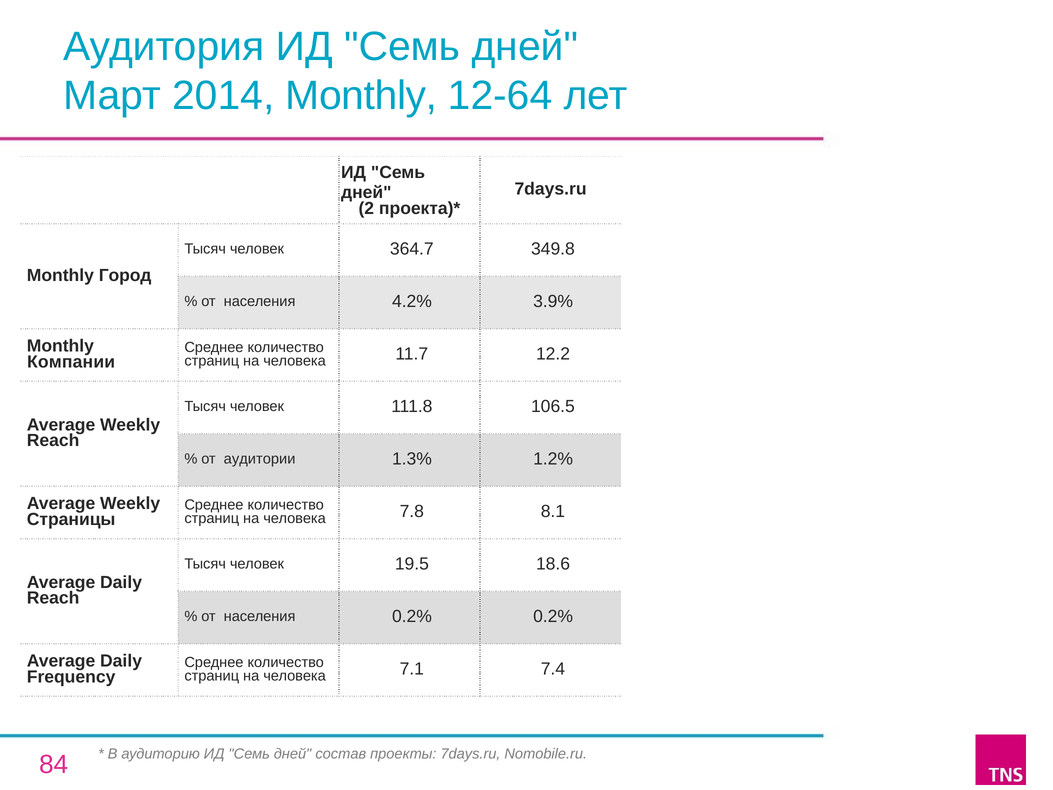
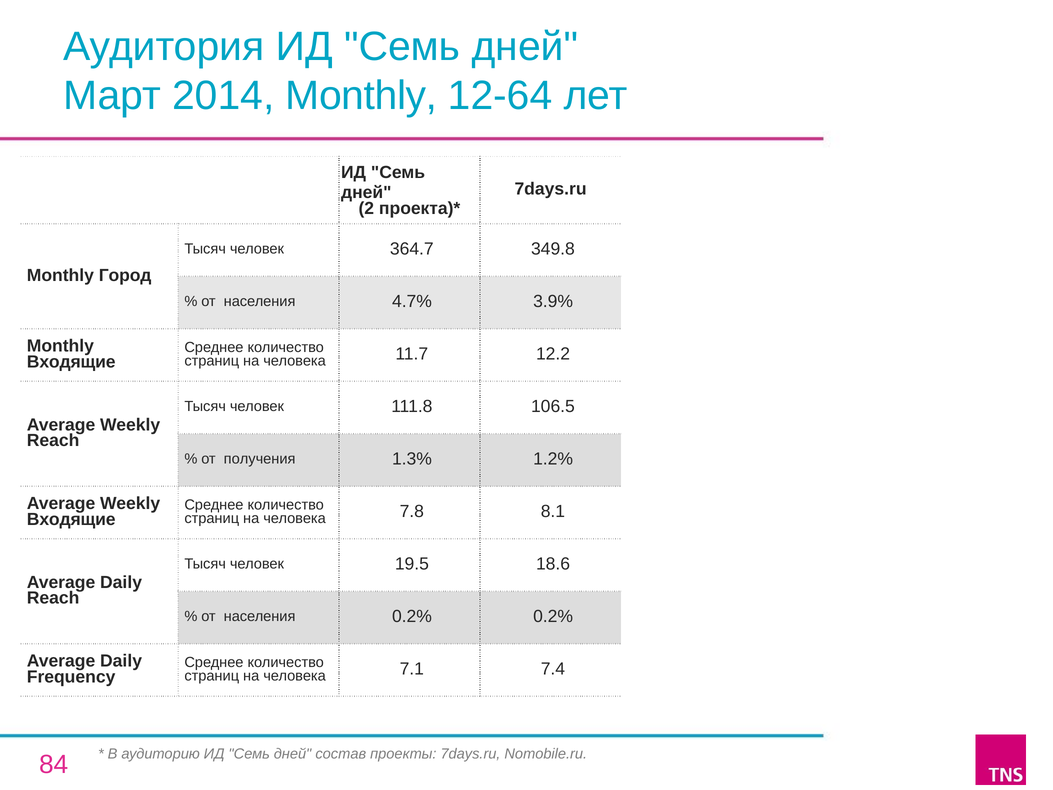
4.2%: 4.2% -> 4.7%
Компании at (71, 362): Компании -> Входящие
аудитории: аудитории -> получения
Страницы at (71, 519): Страницы -> Входящие
